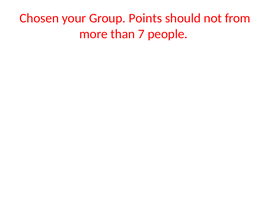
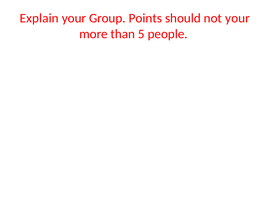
Chosen: Chosen -> Explain
not from: from -> your
7: 7 -> 5
